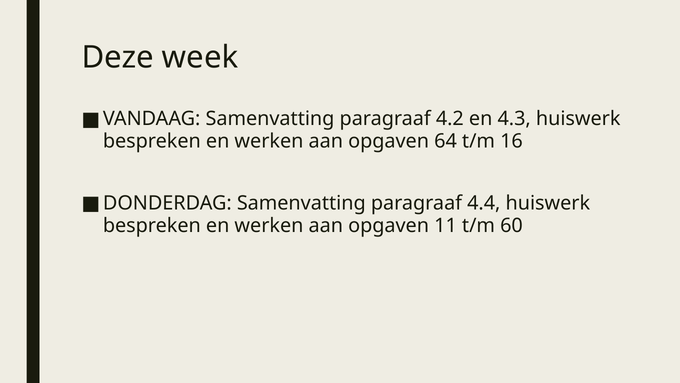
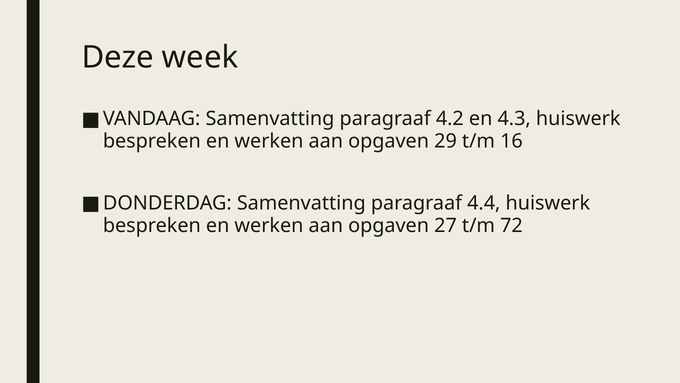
64: 64 -> 29
11: 11 -> 27
60: 60 -> 72
